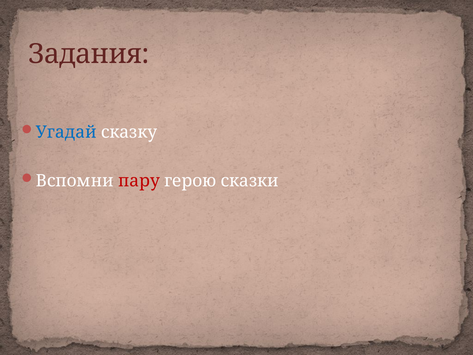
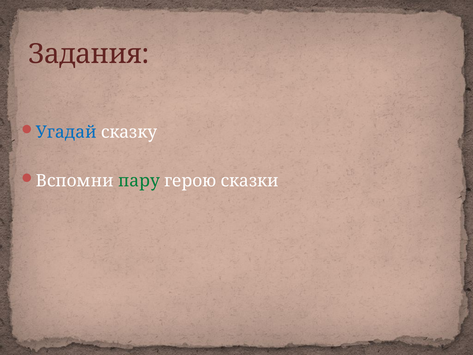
пару colour: red -> green
